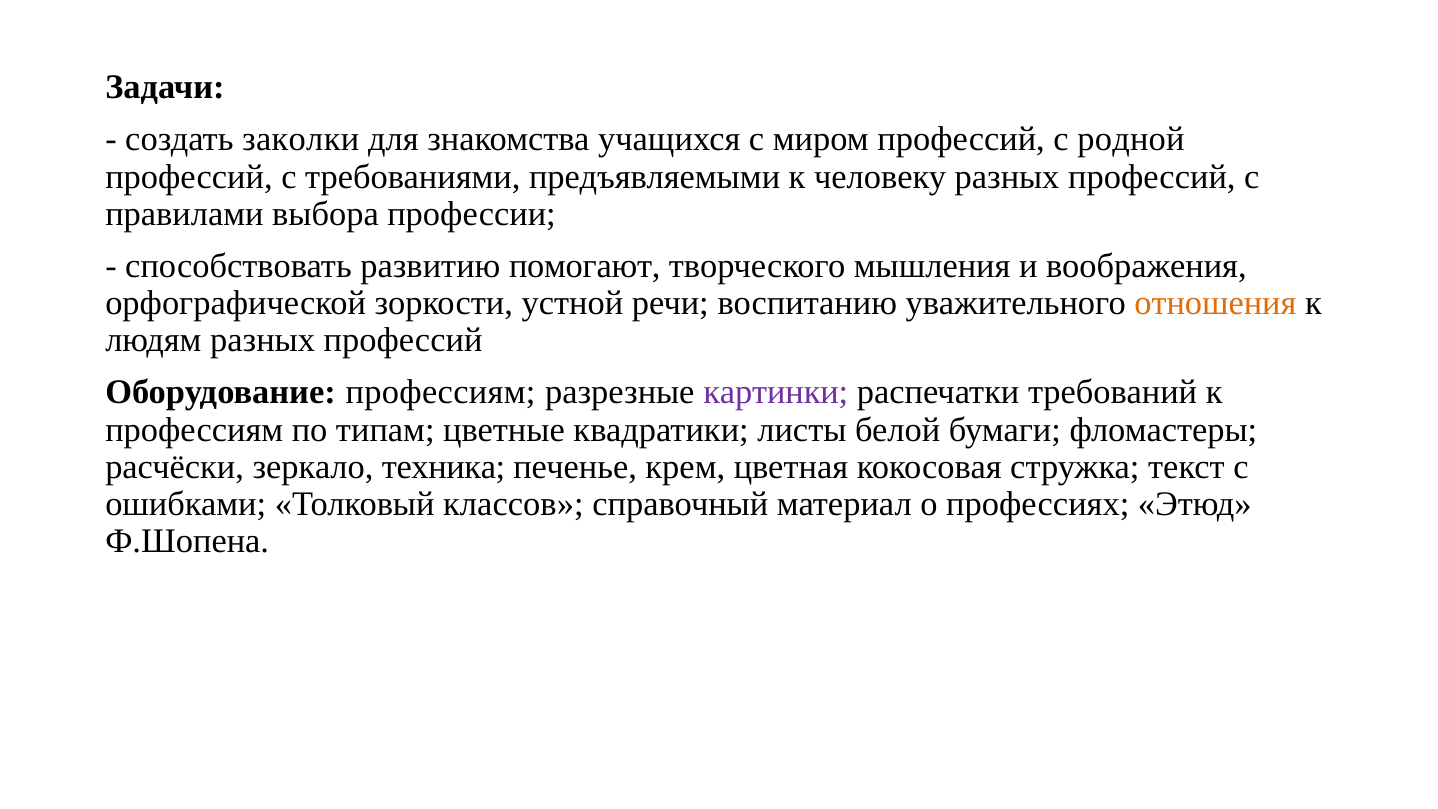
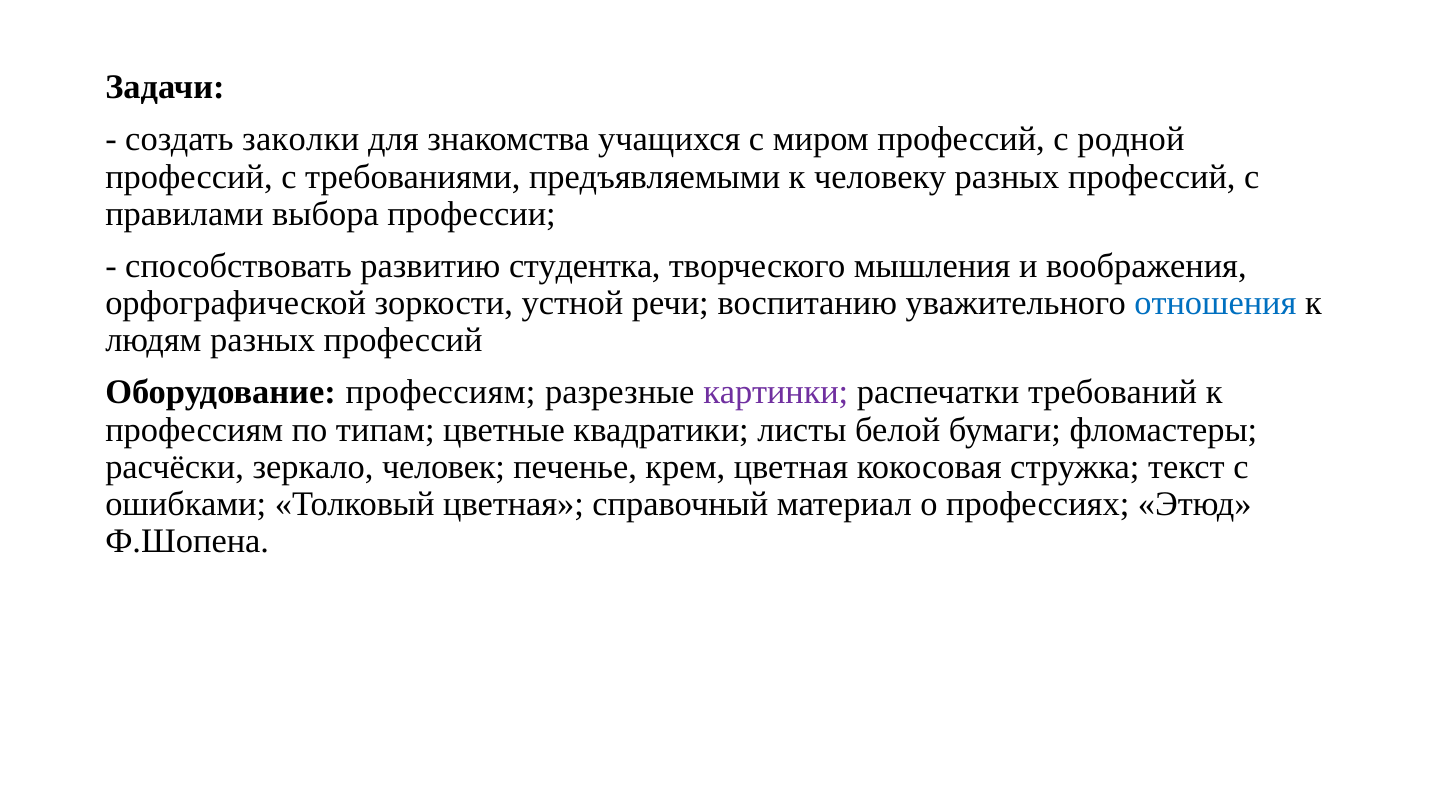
помогают: помогают -> студентка
отношения colour: orange -> blue
техника: техника -> человек
Толковый классов: классов -> цветная
